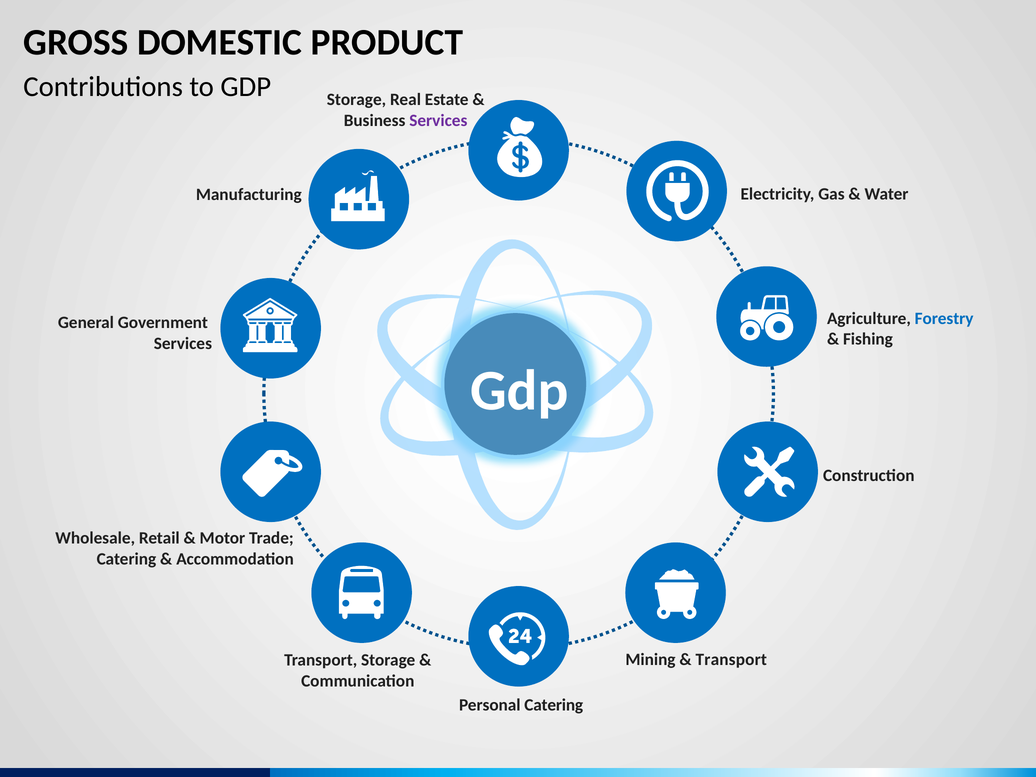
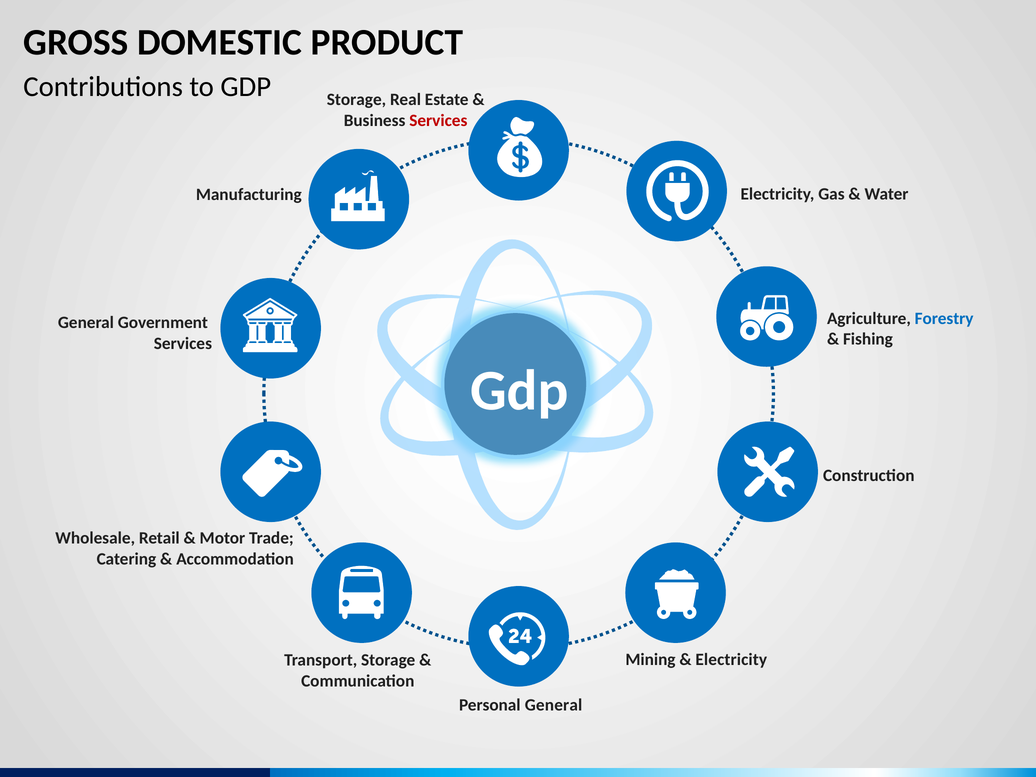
Services at (438, 120) colour: purple -> red
Transport at (731, 659): Transport -> Electricity
Personal Catering: Catering -> General
